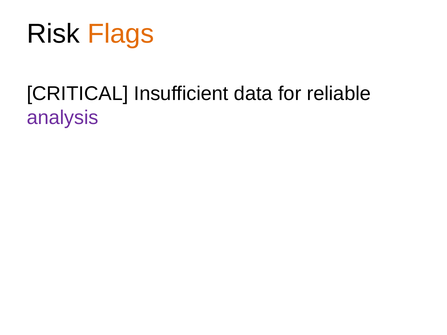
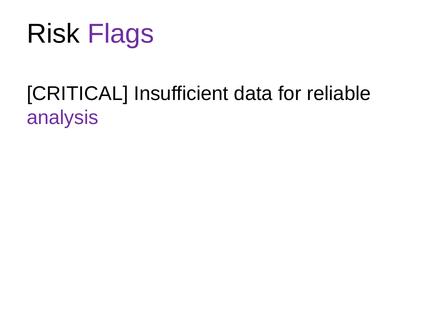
Flags colour: orange -> purple
